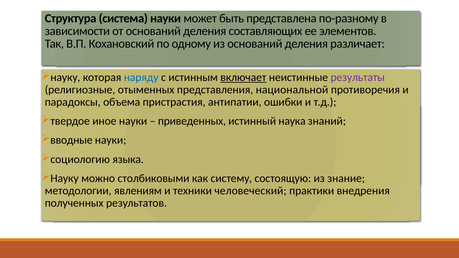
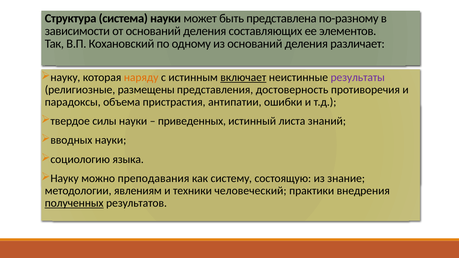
наряду colour: blue -> orange
отыменных: отыменных -> размещены
национальной: национальной -> достоверность
иное: иное -> силы
наука: наука -> листа
вводные: вводные -> вводных
столбиковыми: столбиковыми -> преподавания
полученных underline: none -> present
